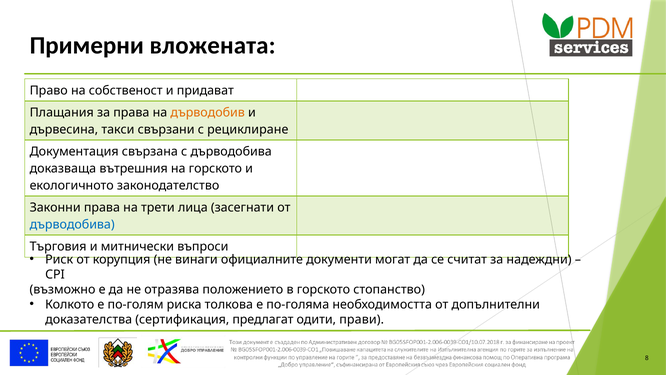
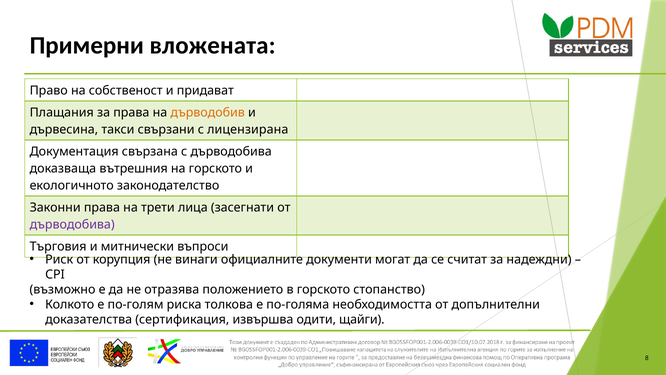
рециклиране: рециклиране -> лицензирана
дърводобива at (72, 224) colour: blue -> purple
предлагат: предлагат -> извършва
прави: прави -> щайги
